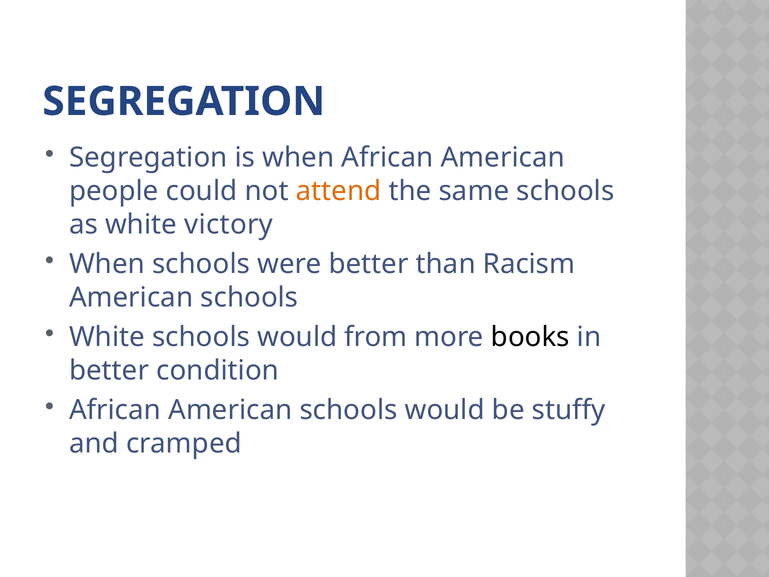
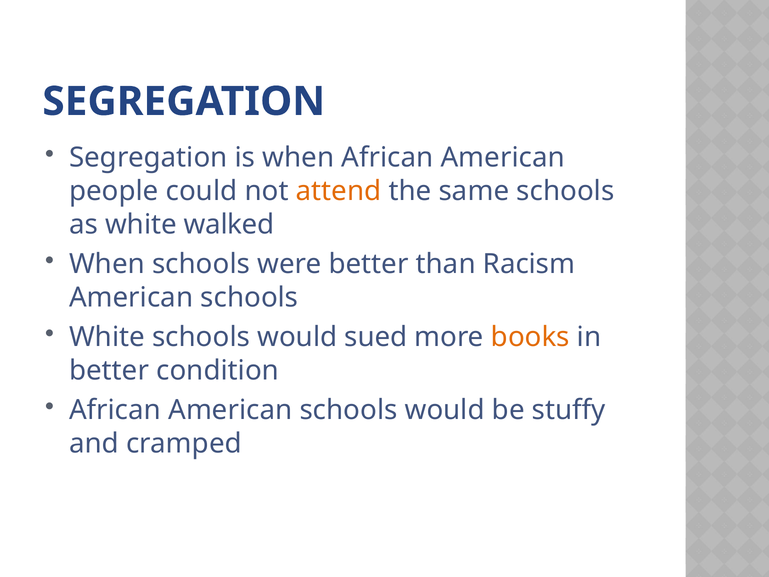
victory: victory -> walked
from: from -> sued
books colour: black -> orange
